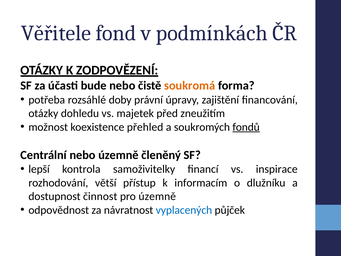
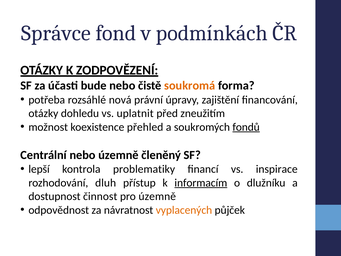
Věřitele: Věřitele -> Správce
doby: doby -> nová
majetek: majetek -> uplatnit
samoživitelky: samoživitelky -> problematiky
větší: větší -> dluh
informacím underline: none -> present
vyplacených colour: blue -> orange
